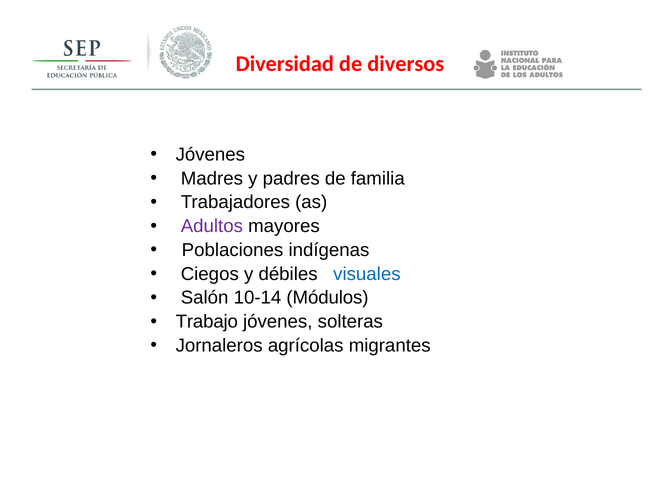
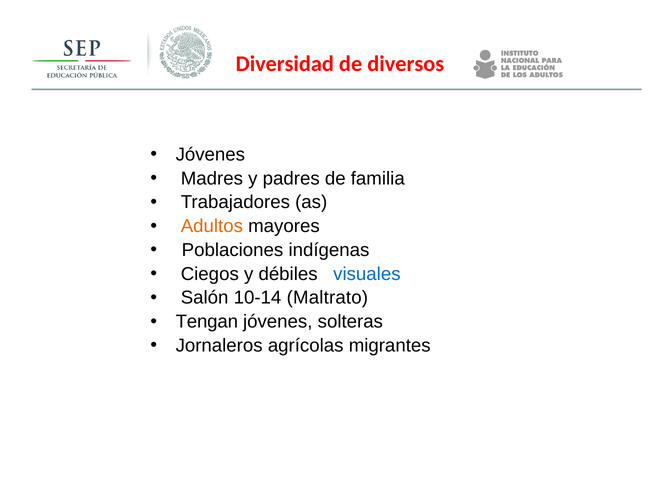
Adultos colour: purple -> orange
Módulos: Módulos -> Maltrato
Trabajo: Trabajo -> Tengan
